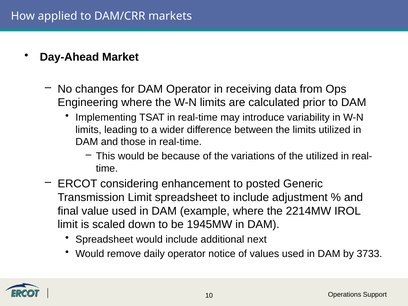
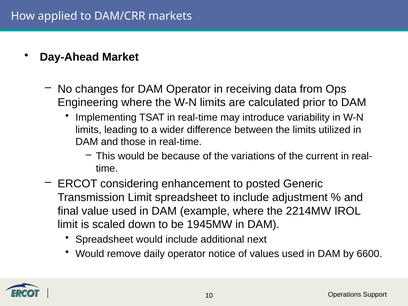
the utilized: utilized -> current
3733: 3733 -> 6600
